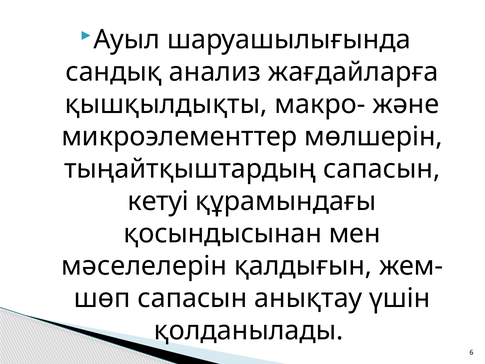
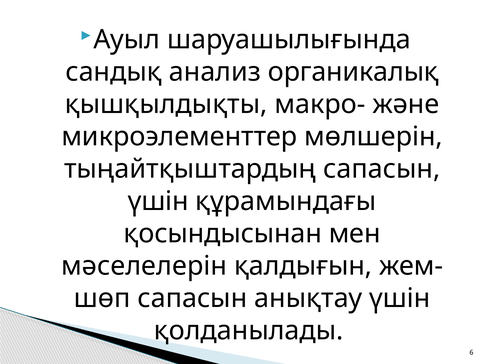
жағдайларға: жағдайларға -> органикалық
кетуі at (158, 201): кетуі -> үшін
